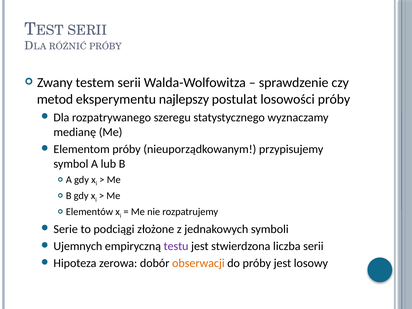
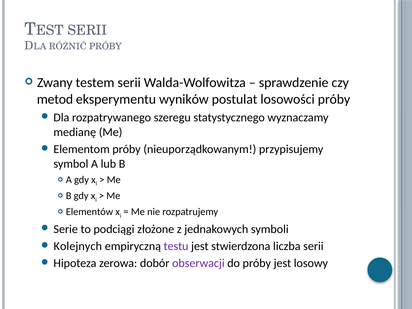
najlepszy: najlepszy -> wyników
Ujemnych: Ujemnych -> Kolejnych
obserwacji colour: orange -> purple
